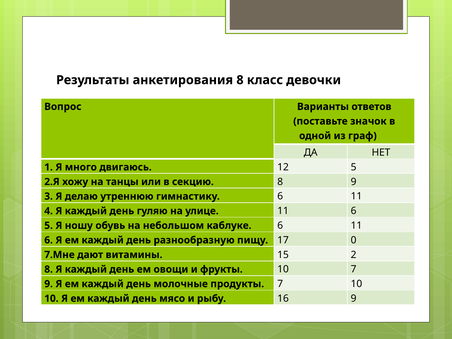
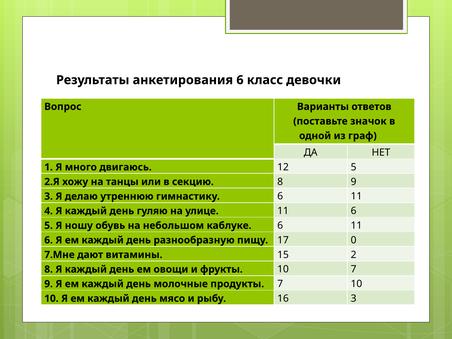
анкетирования 8: 8 -> 6
16 9: 9 -> 3
